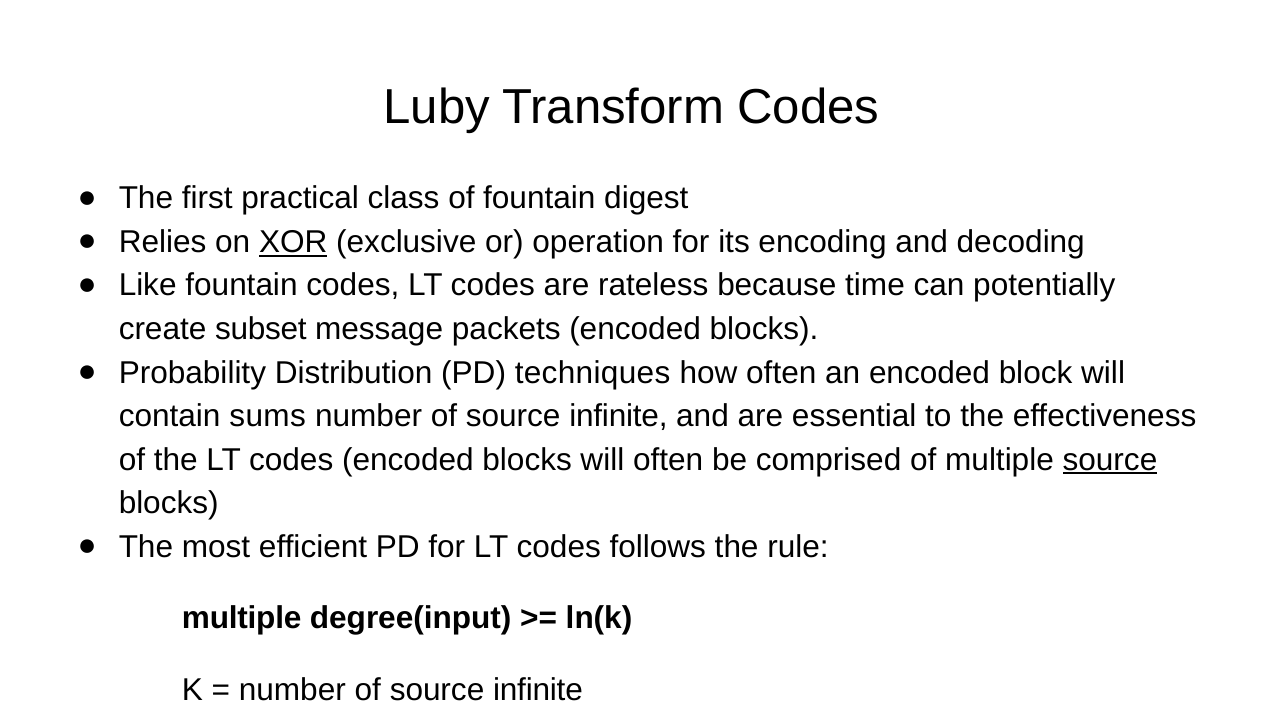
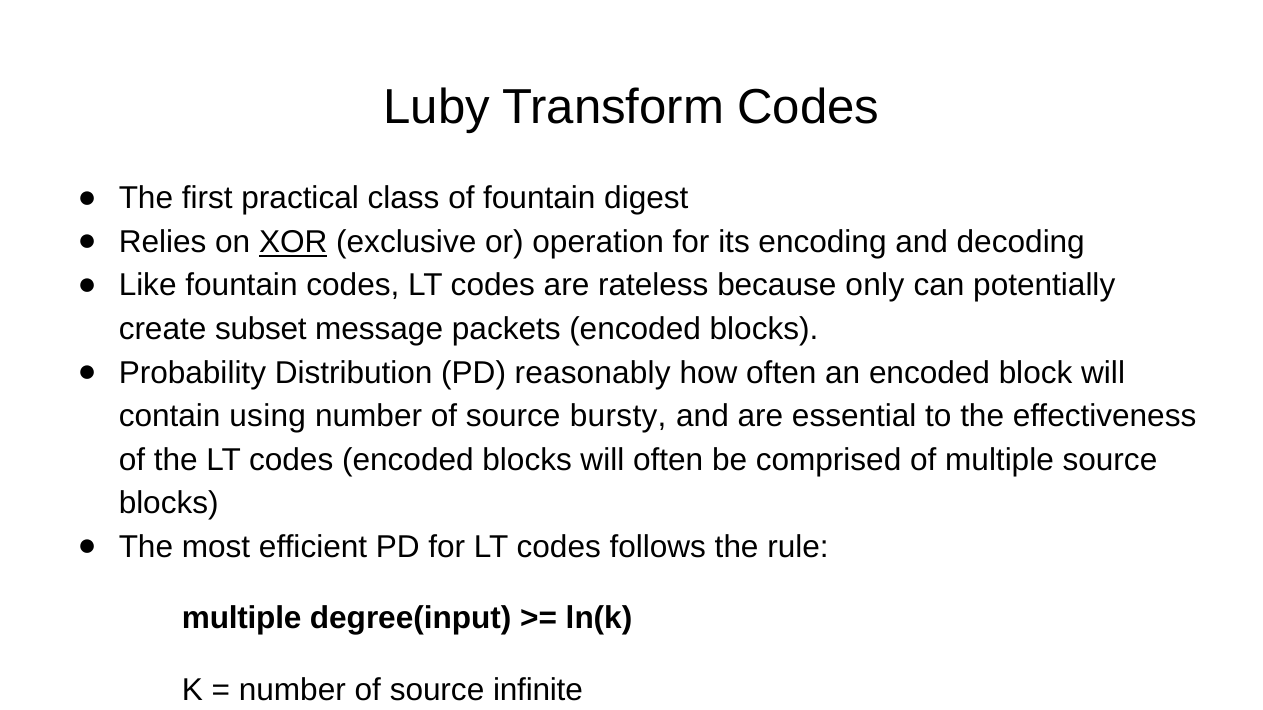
time: time -> only
techniques: techniques -> reasonably
sums: sums -> using
infinite at (618, 416): infinite -> bursty
source at (1110, 460) underline: present -> none
